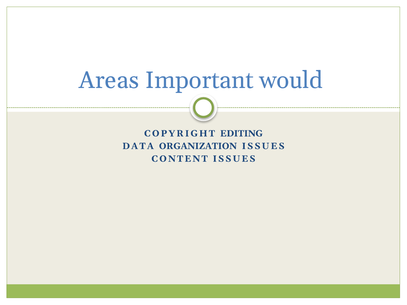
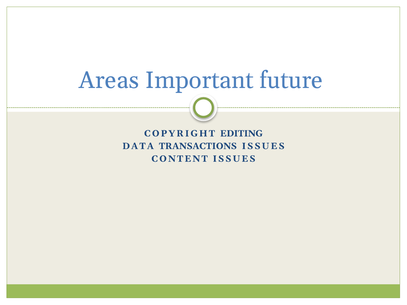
would: would -> future
ORGANIZATION: ORGANIZATION -> TRANSACTIONS
